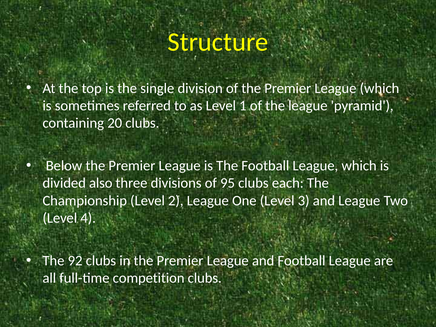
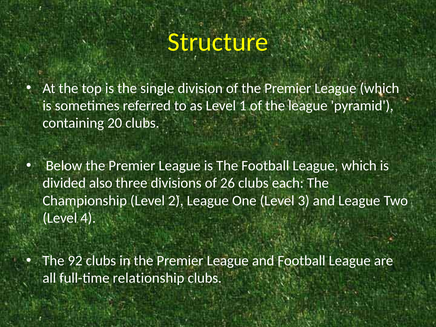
95: 95 -> 26
competition: competition -> relationship
